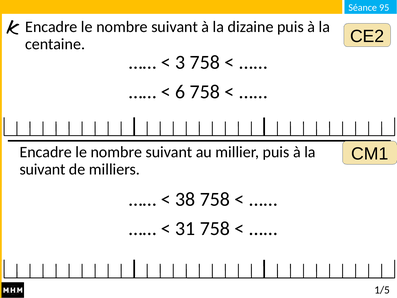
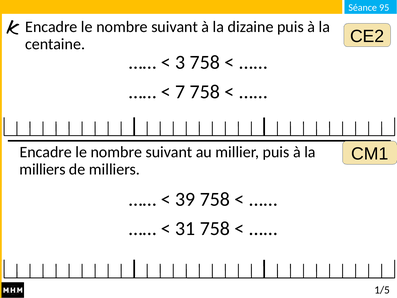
6: 6 -> 7
suivant at (42, 169): suivant -> milliers
38: 38 -> 39
